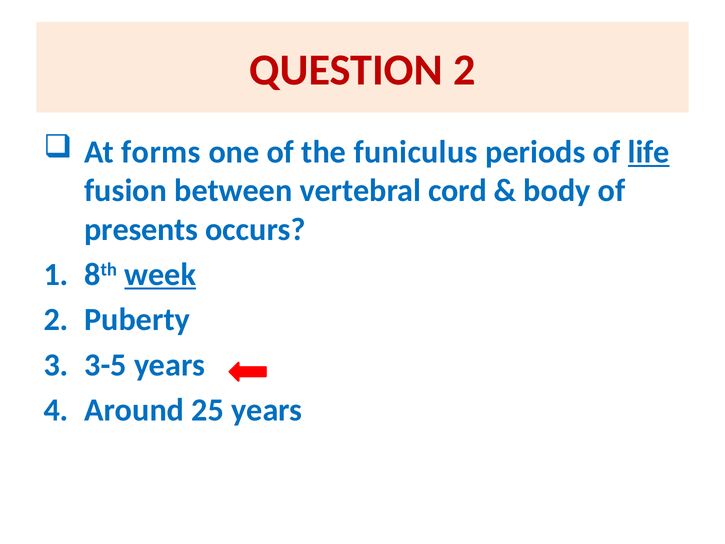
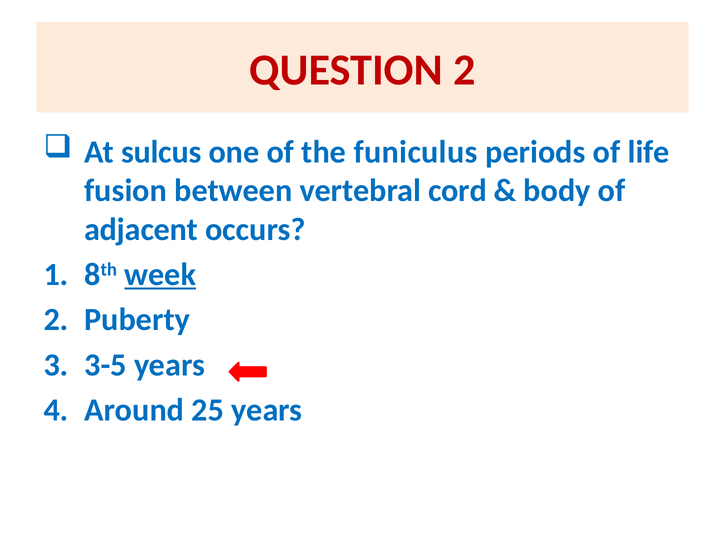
forms: forms -> sulcus
life underline: present -> none
presents: presents -> adjacent
